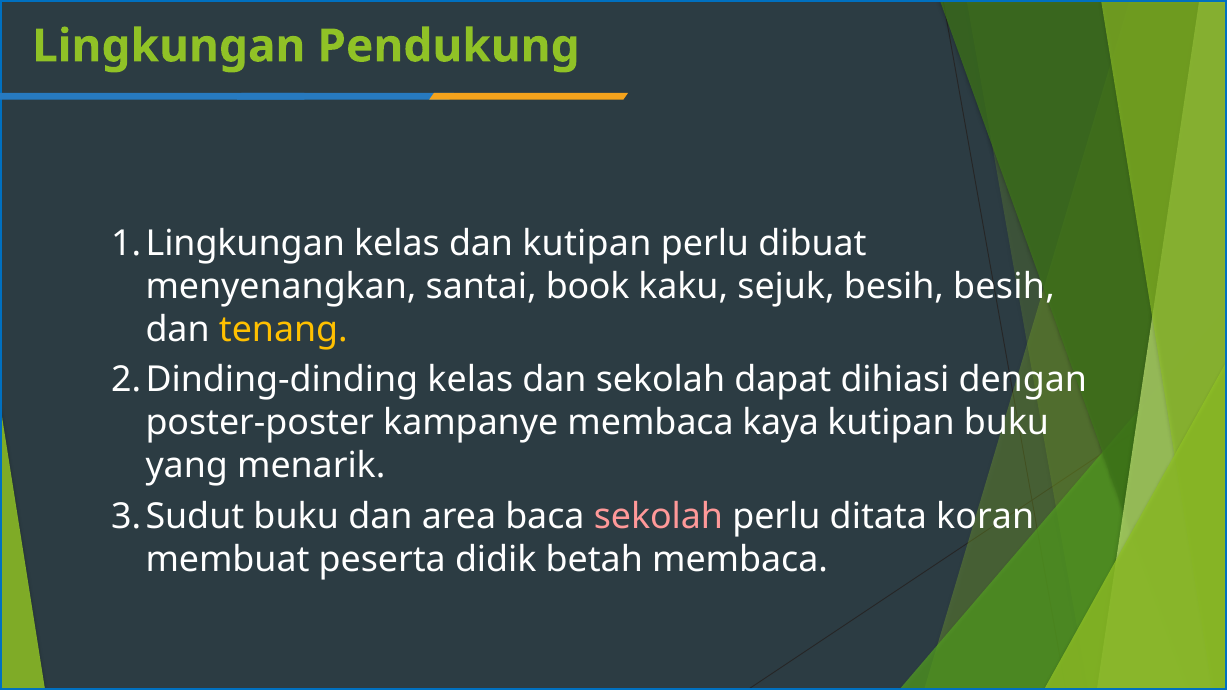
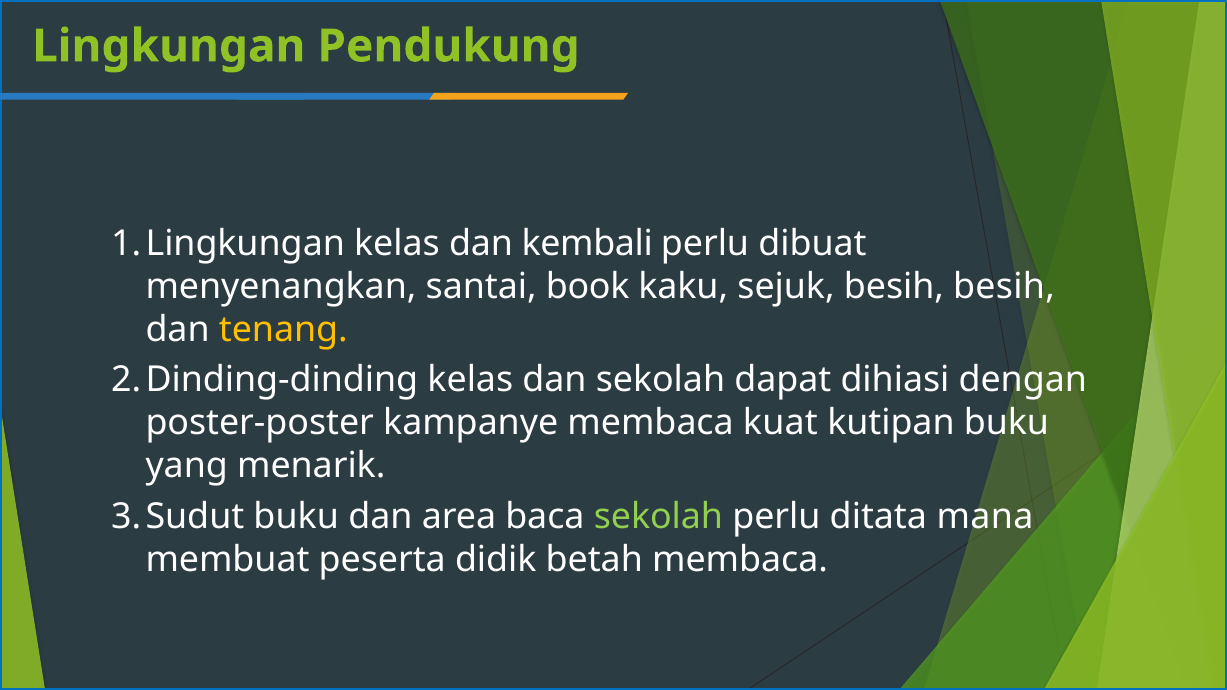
dan kutipan: kutipan -> kembali
kaya: kaya -> kuat
sekolah at (658, 517) colour: pink -> light green
koran: koran -> mana
